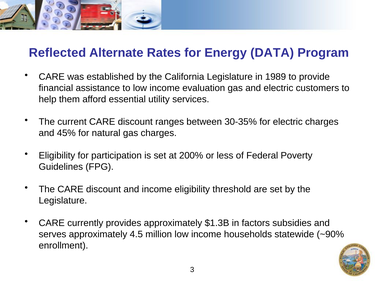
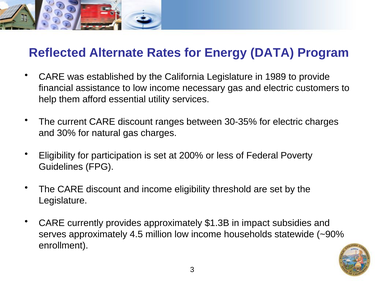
evaluation: evaluation -> necessary
45%: 45% -> 30%
factors: factors -> impact
